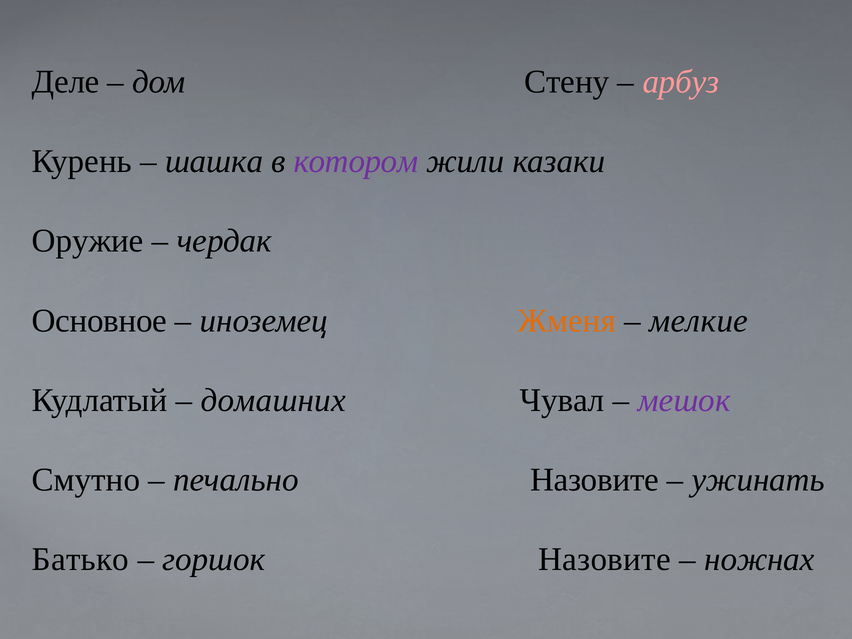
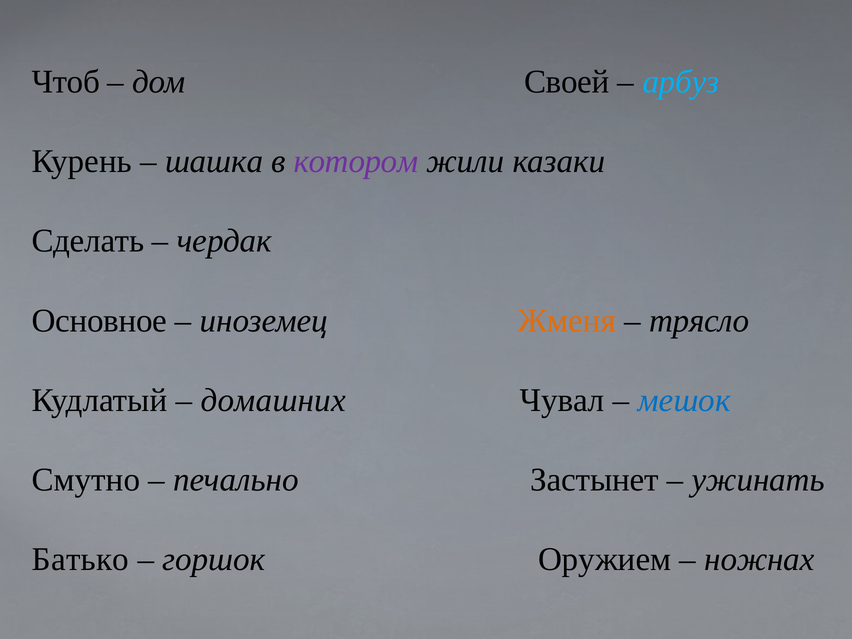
Деле: Деле -> Чтоб
Стену: Стену -> Своей
арбуз colour: pink -> light blue
Оружие: Оружие -> Сделать
мелкие: мелкие -> трясло
мешок colour: purple -> blue
печально Назовите: Назовите -> Застынет
горшок Назовите: Назовите -> Оружием
